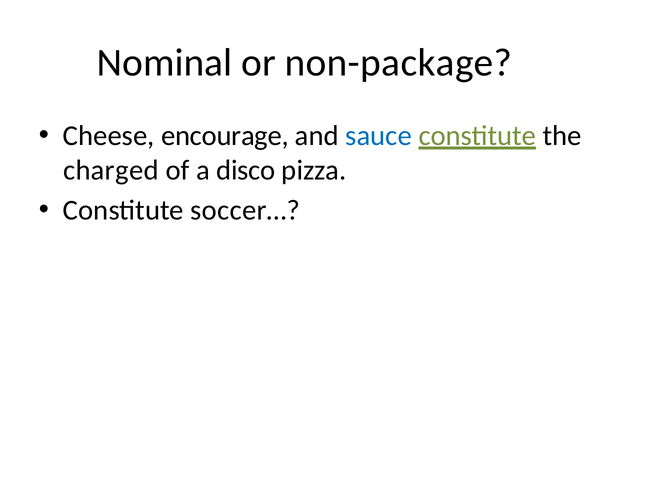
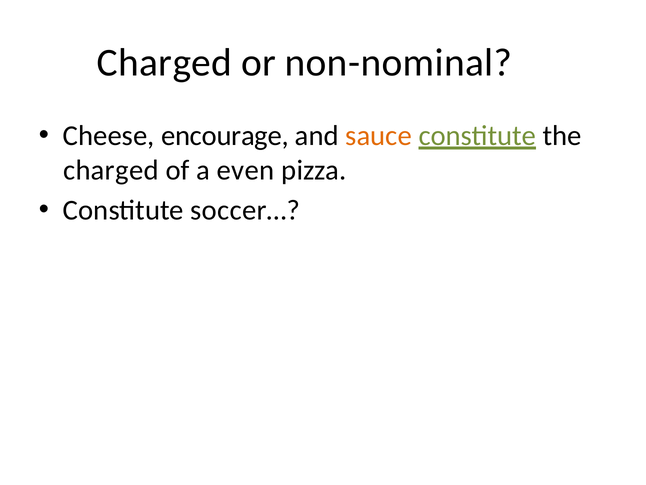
Nominal at (165, 63): Nominal -> Charged
non-package: non-package -> non-nominal
sauce colour: blue -> orange
disco: disco -> even
